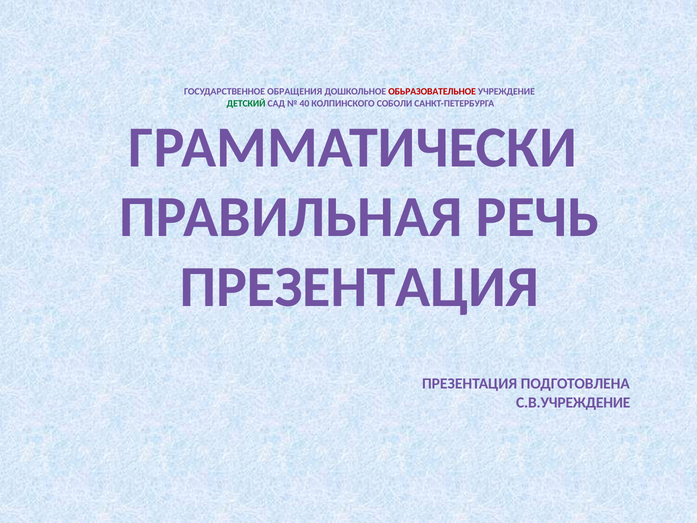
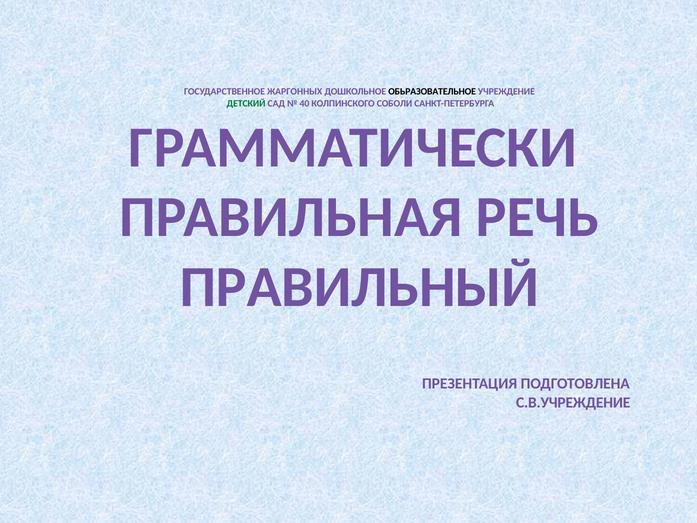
ОБРАЩЕНИЯ: ОБРАЩЕНИЯ -> ЖАРГОННЫХ
ОБЬРАЗОВАТЕЛЬНОЕ colour: red -> black
ПРЕЗЕНТАЦИЯ at (359, 287): ПРЕЗЕНТАЦИЯ -> ПРАВИЛЬНЫЙ
